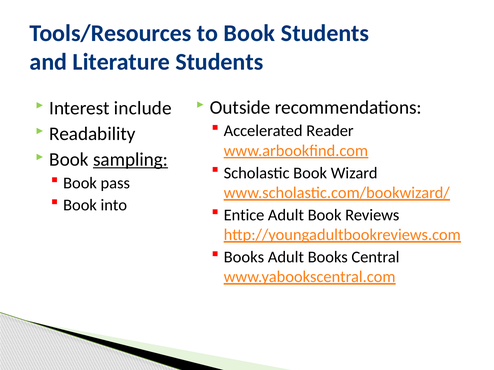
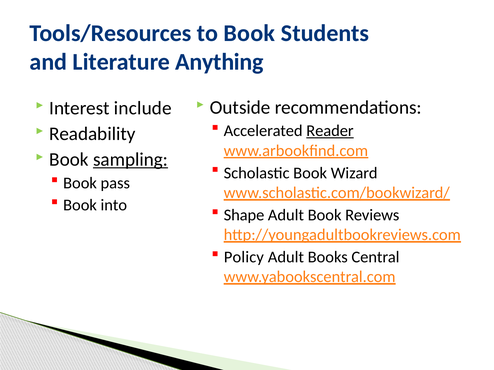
Literature Students: Students -> Anything
Reader underline: none -> present
Entice: Entice -> Shape
Books at (244, 257): Books -> Policy
